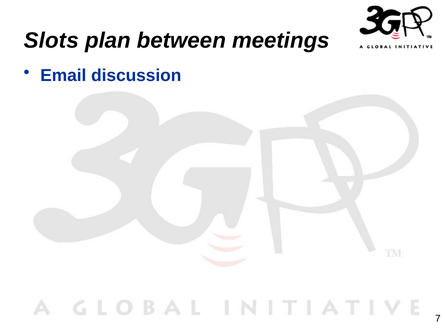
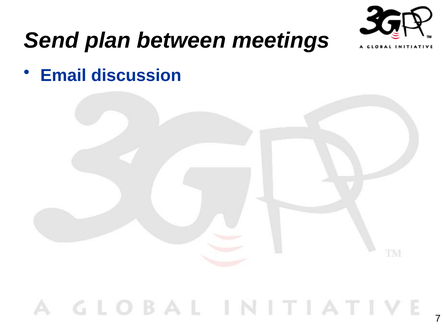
Slots: Slots -> Send
